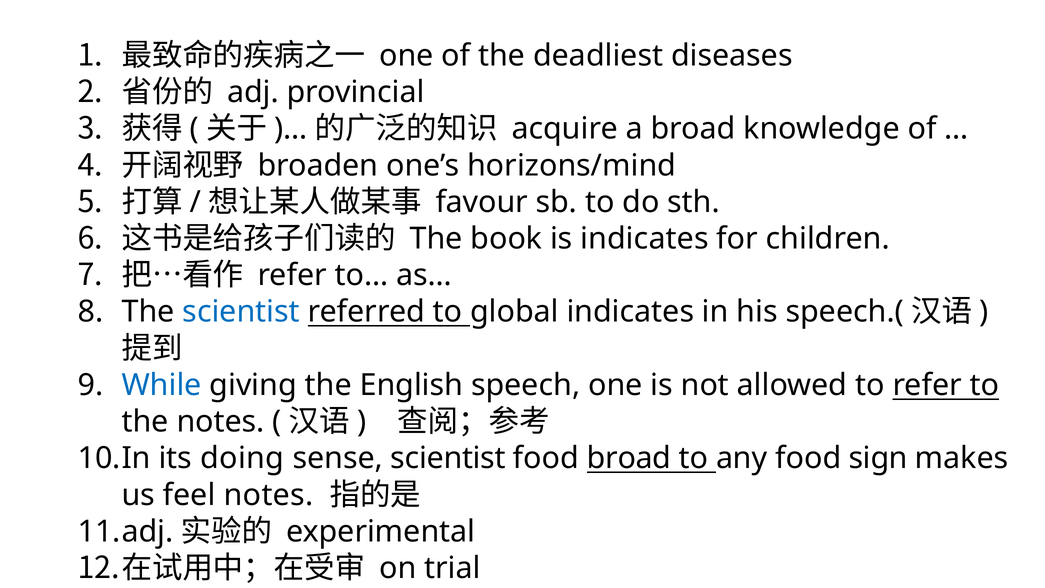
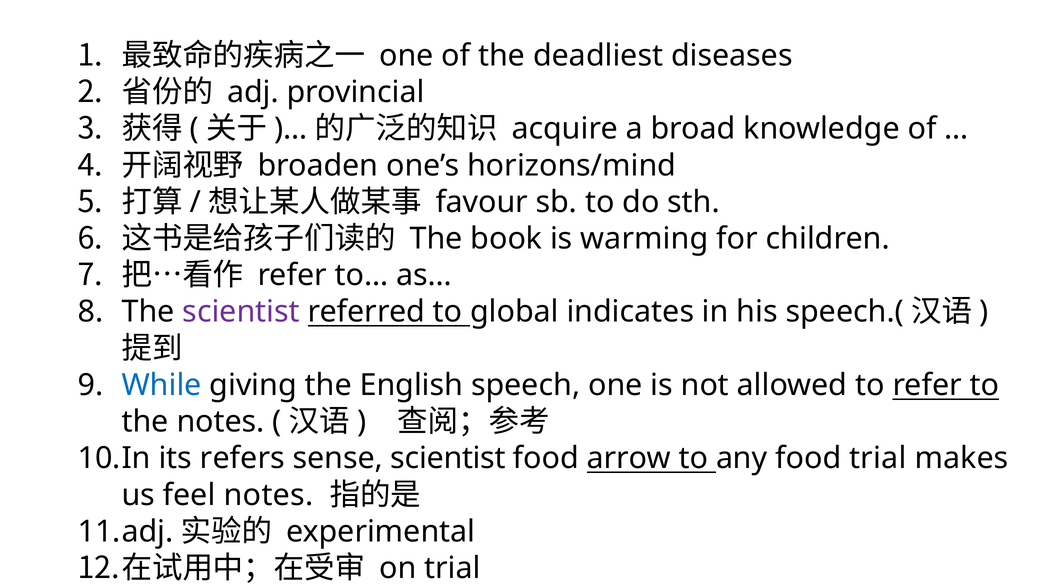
is indicates: indicates -> warming
scientist at (241, 312) colour: blue -> purple
doing: doing -> refers
food broad: broad -> arrow
food sign: sign -> trial
